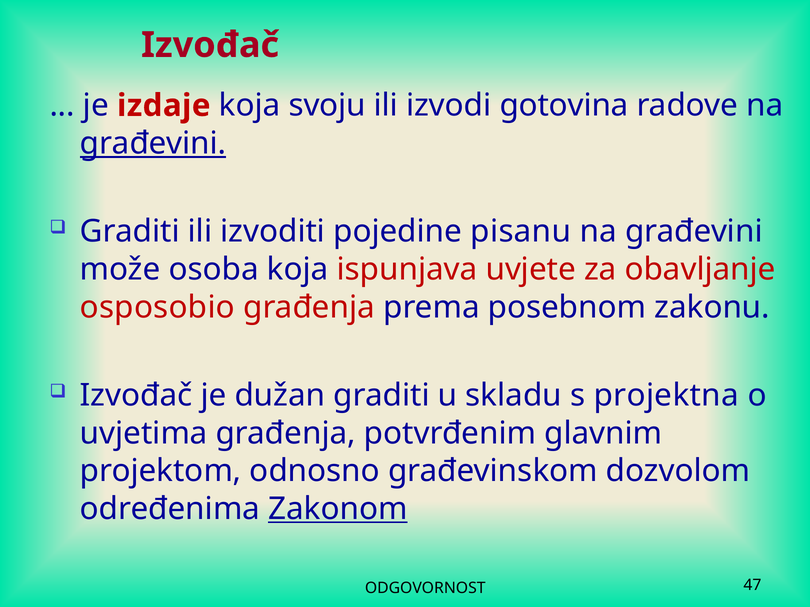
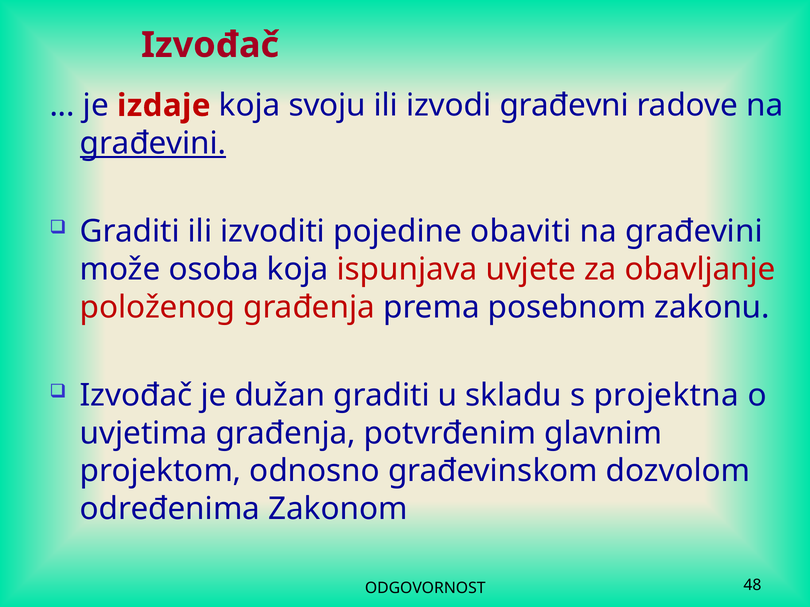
gotovina: gotovina -> građevni
pisanu: pisanu -> obaviti
osposobio: osposobio -> položenog
Zakonom underline: present -> none
47: 47 -> 48
